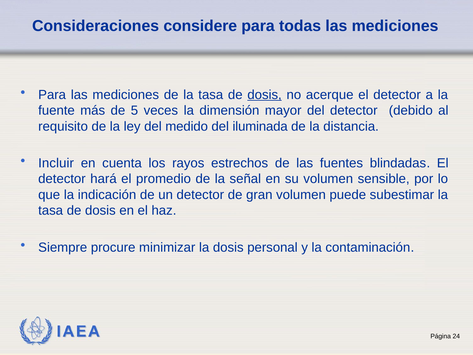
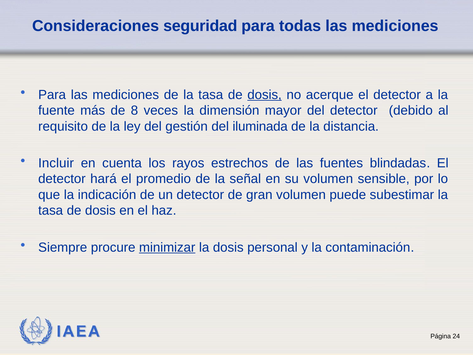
considere: considere -> seguridad
5: 5 -> 8
medido: medido -> gestión
minimizar underline: none -> present
